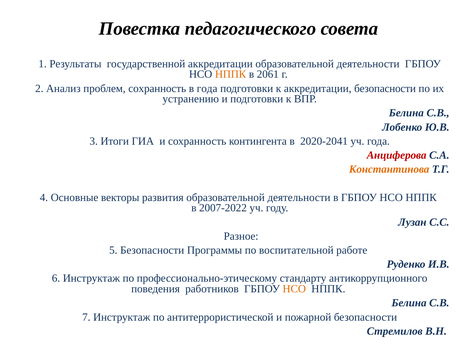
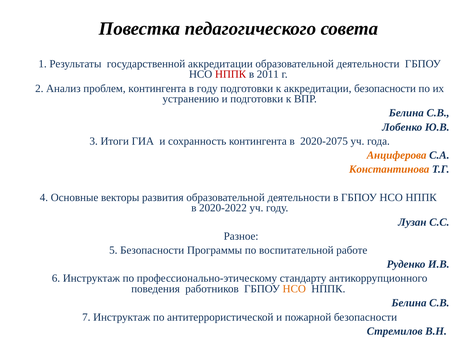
НППК at (231, 74) colour: orange -> red
2061: 2061 -> 2011
проблем сохранность: сохранность -> контингента
в года: года -> году
2020-2041: 2020-2041 -> 2020-2075
Анциферова colour: red -> orange
2007-2022: 2007-2022 -> 2020-2022
